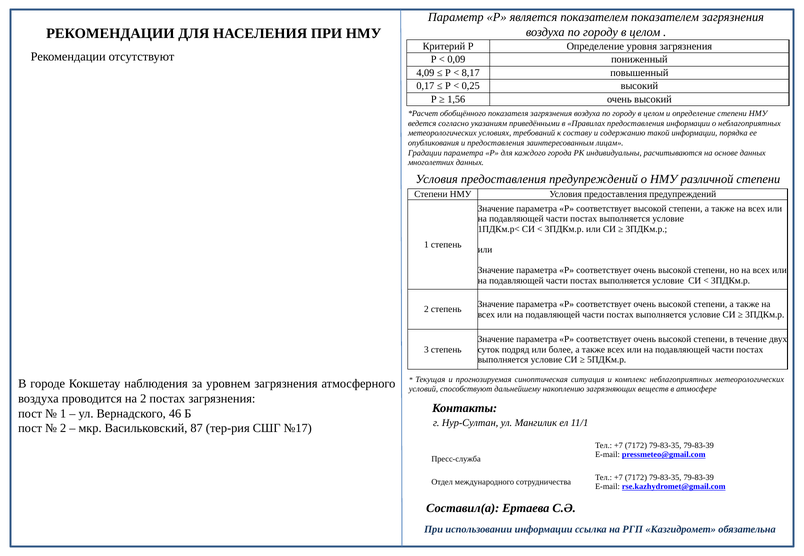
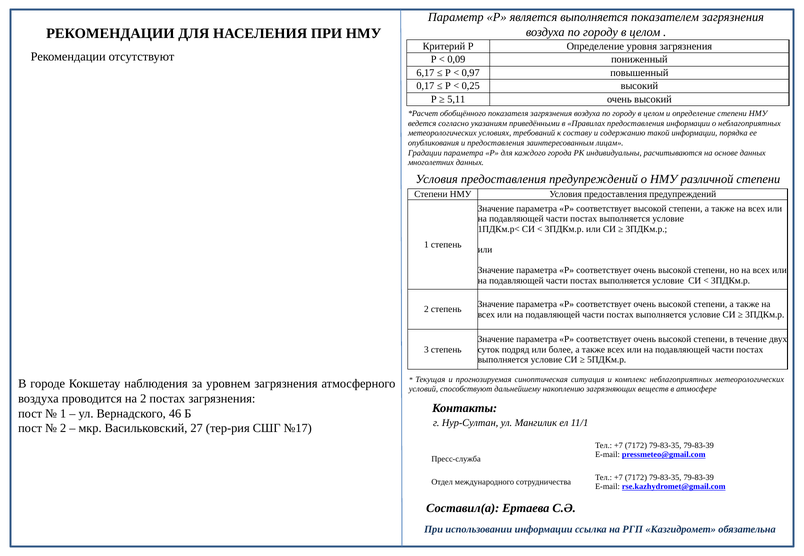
является показателем: показателем -> выполняется
4,09: 4,09 -> 6,17
8,17: 8,17 -> 0,97
1,56: 1,56 -> 5,11
87: 87 -> 27
